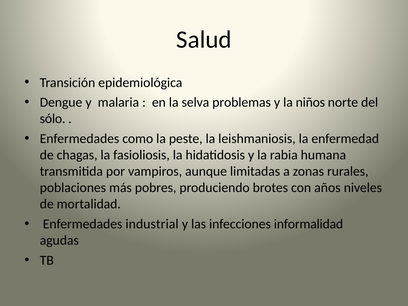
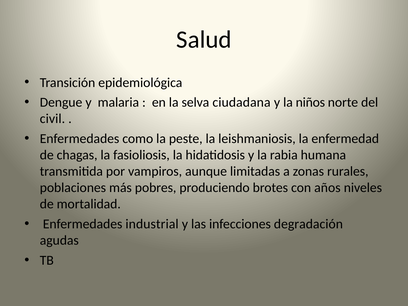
problemas: problemas -> ciudadana
sólo: sólo -> civil
informalidad: informalidad -> degradación
